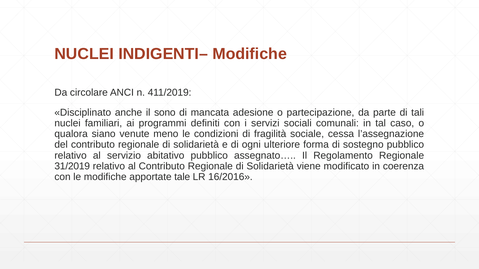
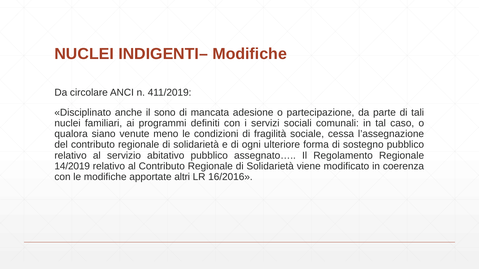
31/2019: 31/2019 -> 14/2019
tale: tale -> altri
